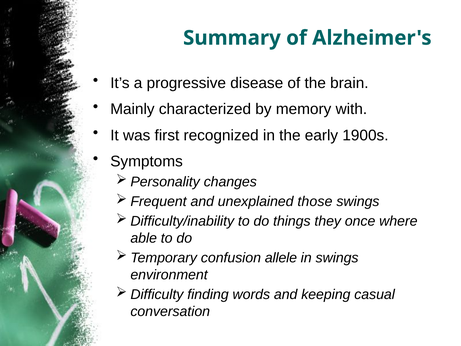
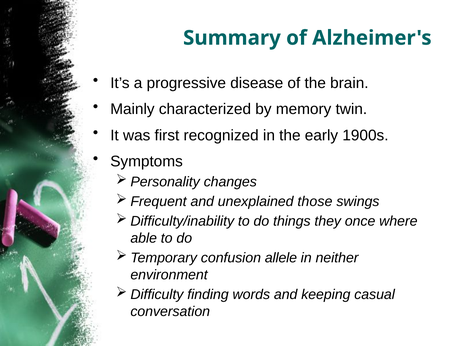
with: with -> twin
in swings: swings -> neither
